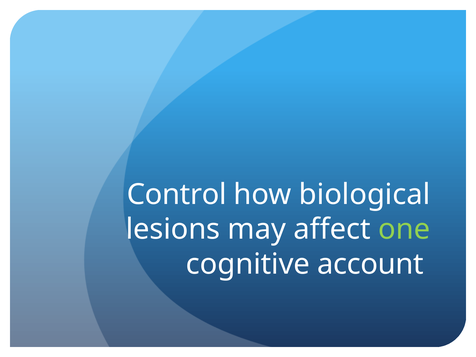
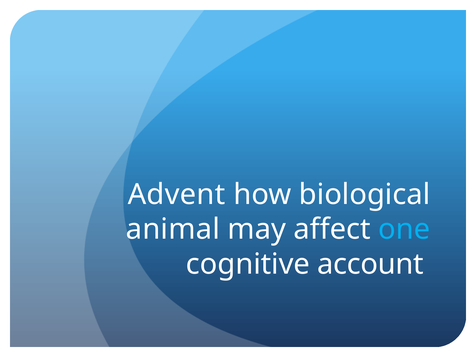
Control: Control -> Advent
lesions: lesions -> animal
one colour: light green -> light blue
